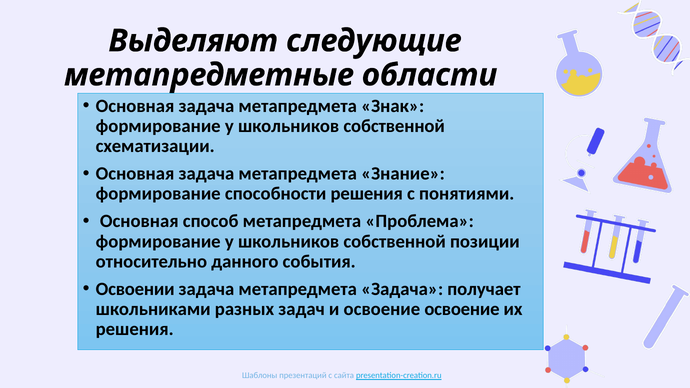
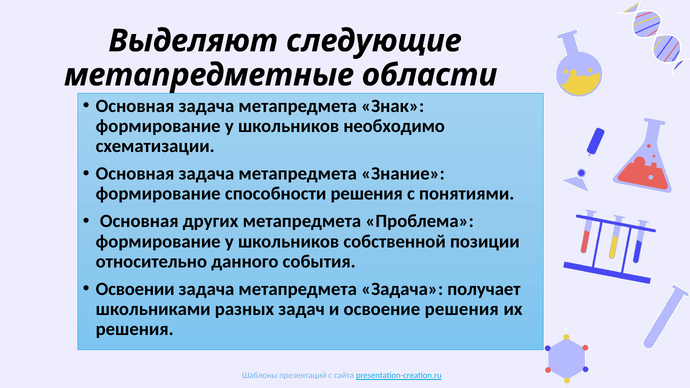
собственной at (394, 126): собственной -> необходимо
способ: способ -> других
освоение освоение: освоение -> решения
